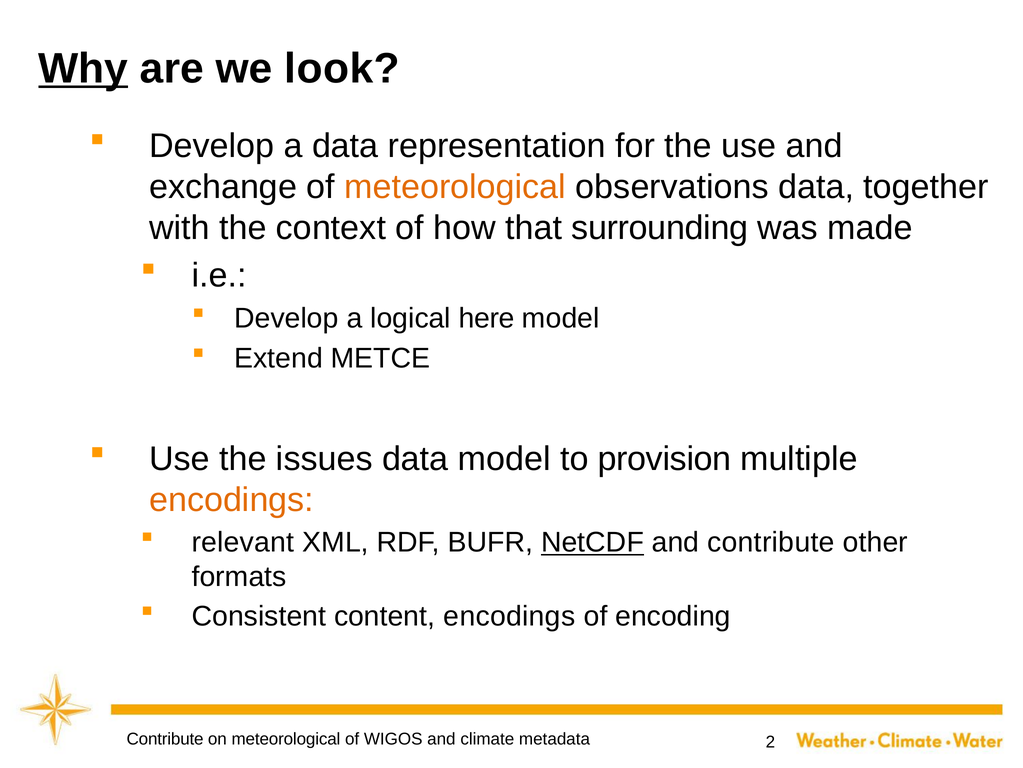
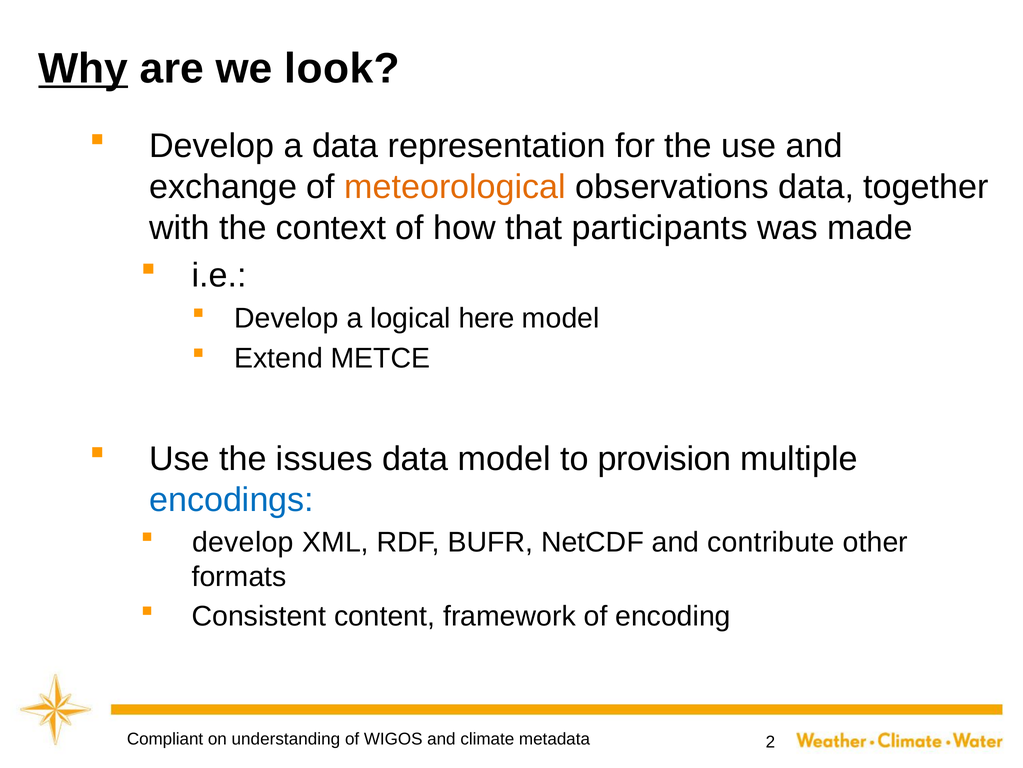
surrounding: surrounding -> participants
encodings at (232, 499) colour: orange -> blue
relevant at (243, 542): relevant -> develop
NetCDF underline: present -> none
content encodings: encodings -> framework
Contribute at (165, 739): Contribute -> Compliant
on meteorological: meteorological -> understanding
